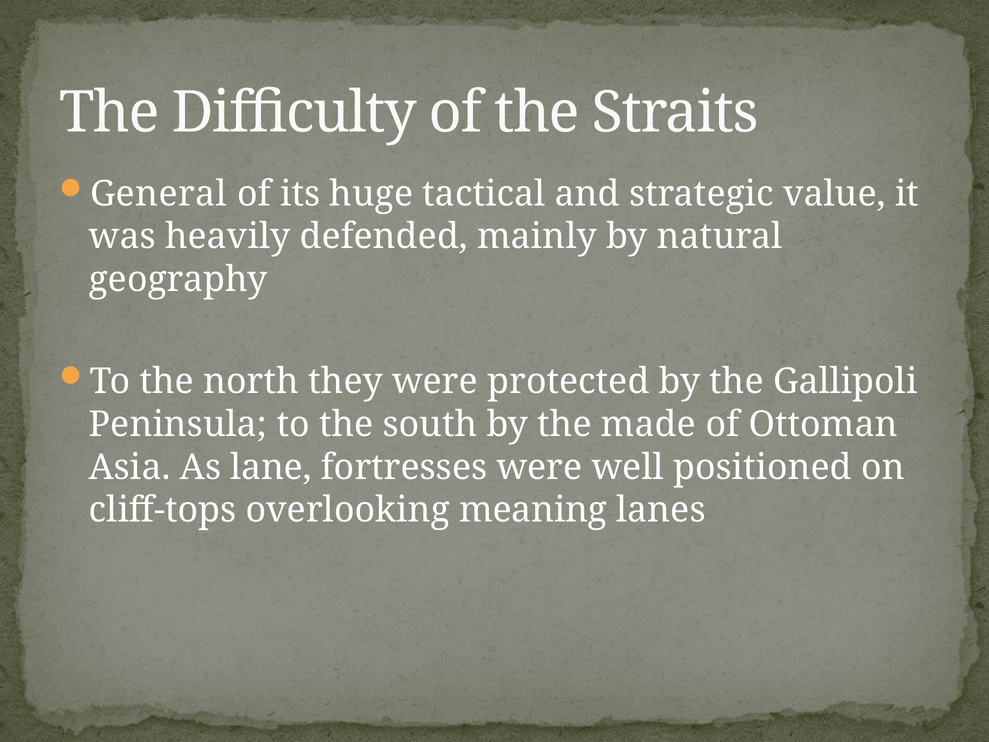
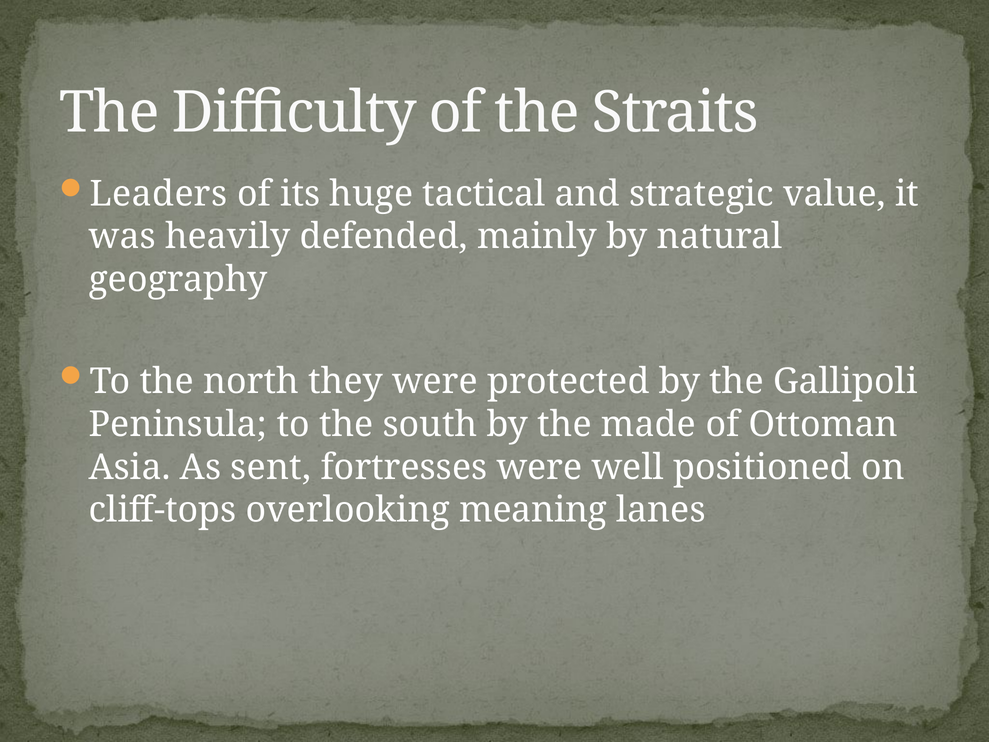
General: General -> Leaders
lane: lane -> sent
